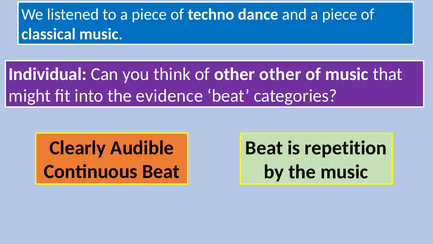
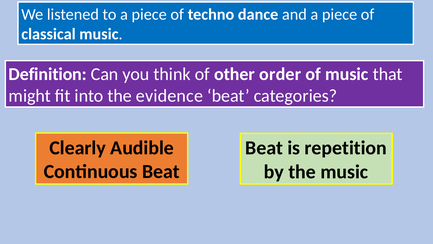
Individual: Individual -> Definition
other other: other -> order
